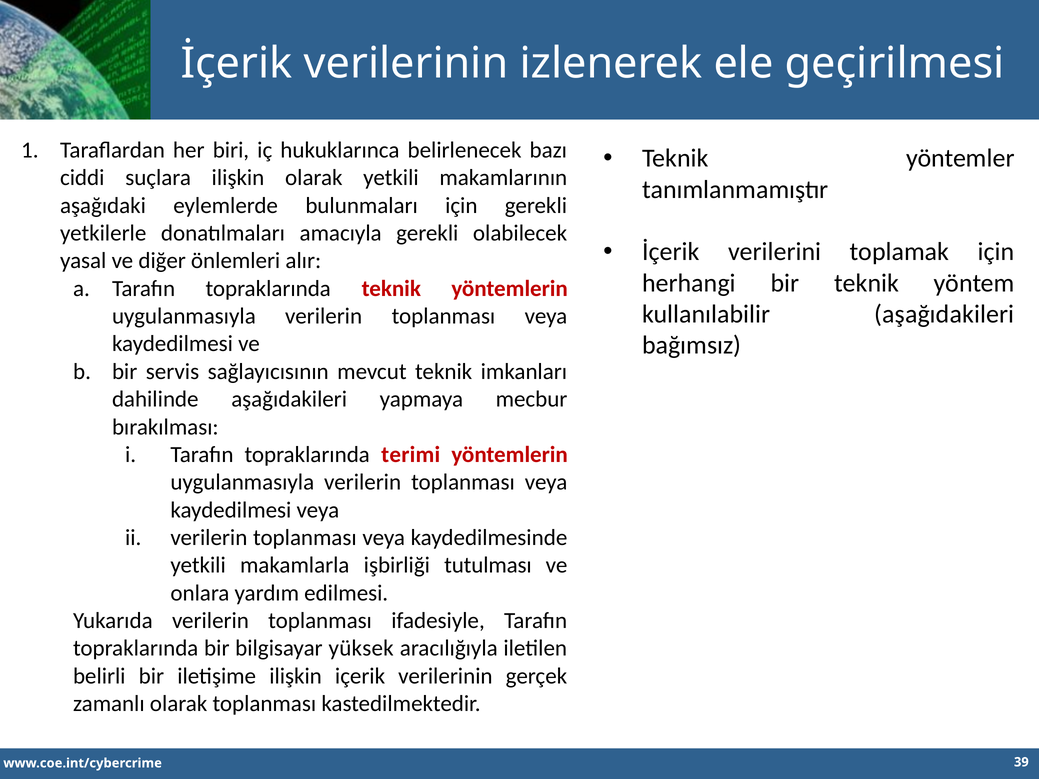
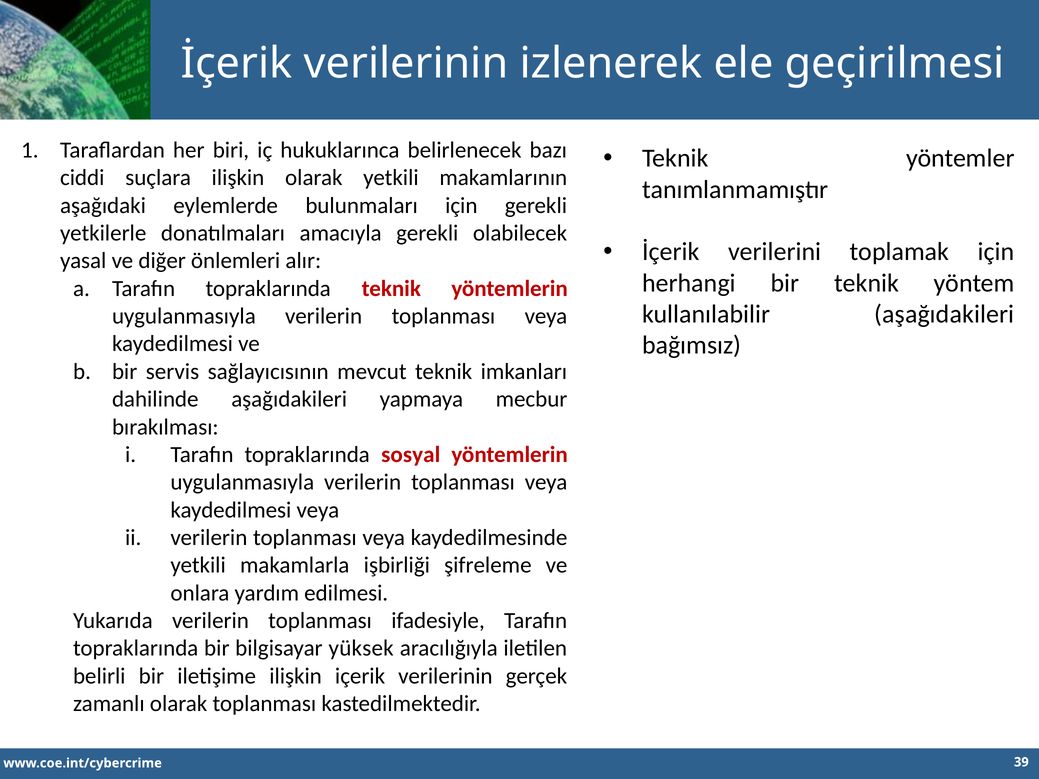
terimi: terimi -> sosyal
tutulması: tutulması -> şifreleme
